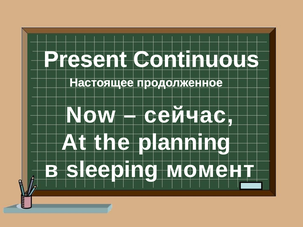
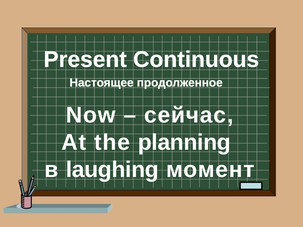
sleeping: sleeping -> laughing
